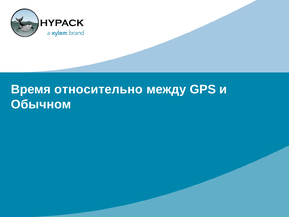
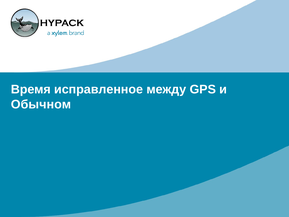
относительно: относительно -> исправленное
